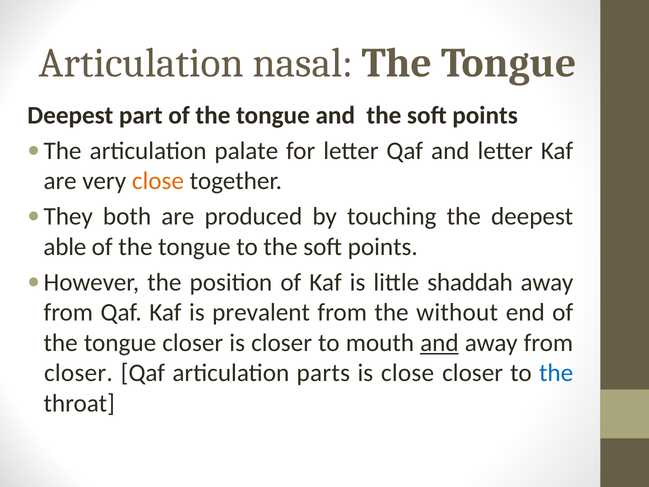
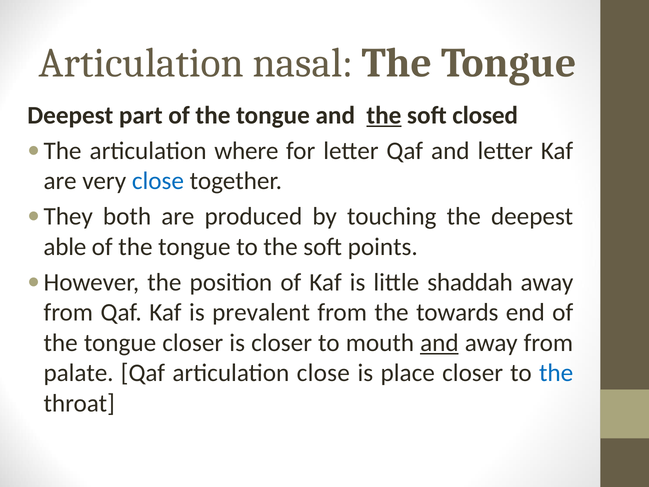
the at (384, 115) underline: none -> present
points at (485, 115): points -> closed
palate: palate -> where
close at (158, 181) colour: orange -> blue
without: without -> towards
closer at (78, 373): closer -> palate
articulation parts: parts -> close
is close: close -> place
